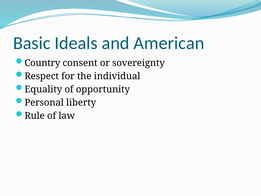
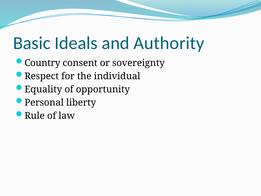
American: American -> Authority
